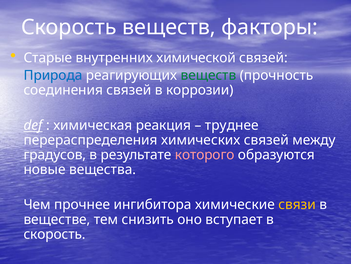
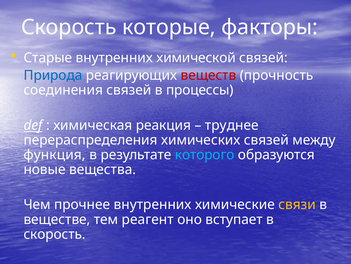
Скорость веществ: веществ -> которые
веществ at (208, 75) colour: green -> red
коррозии: коррозии -> процессы
градусов: градусов -> функция
которого colour: pink -> light blue
прочнее ингибитора: ингибитора -> внутренних
снизить: снизить -> реагент
